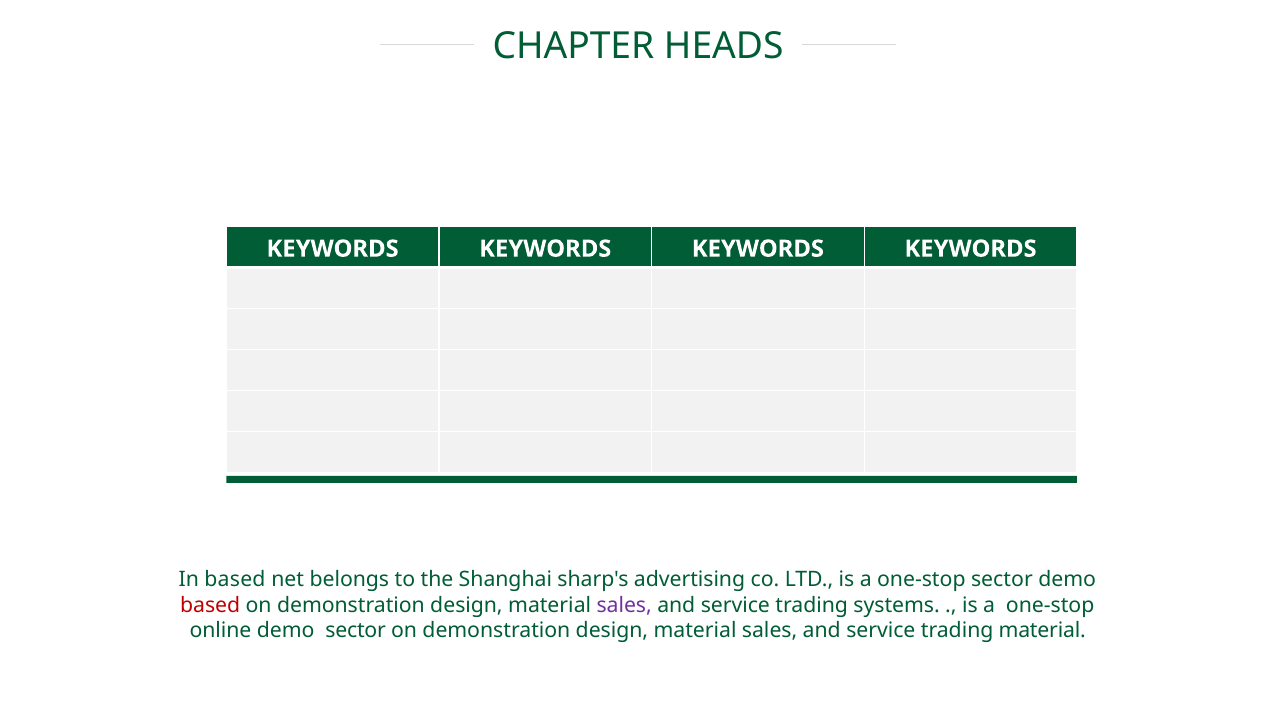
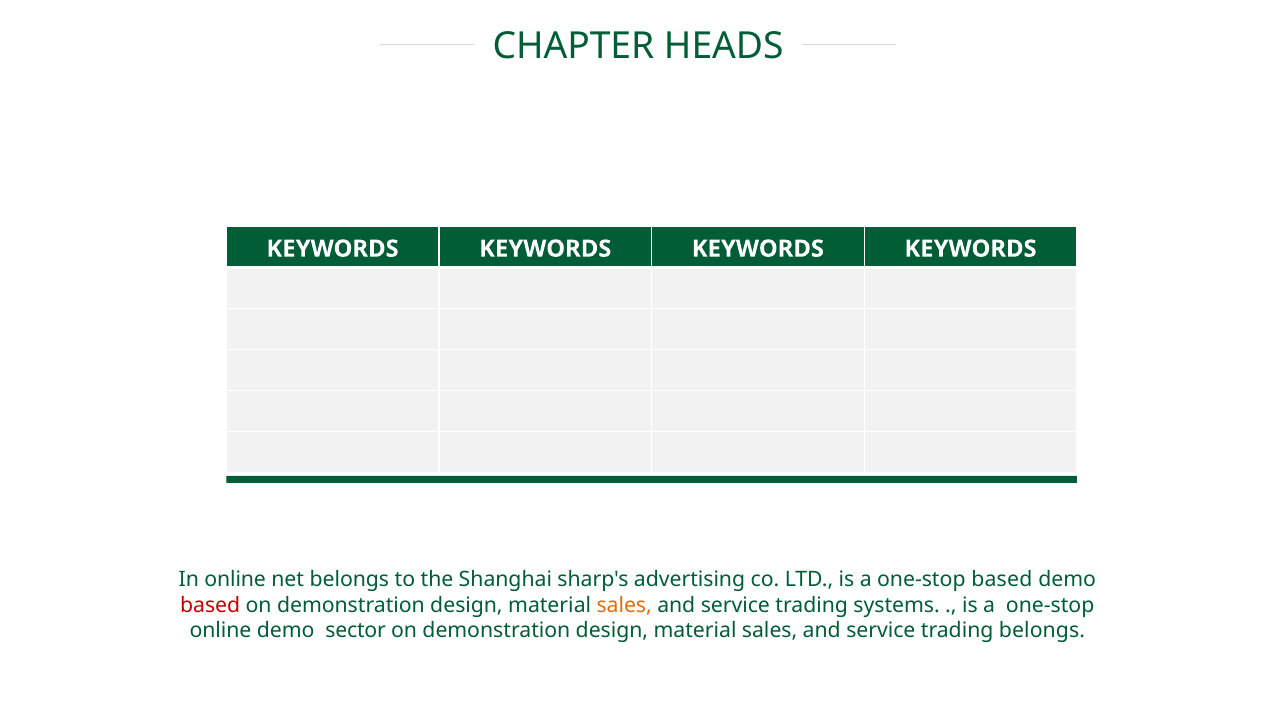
In based: based -> online
one-stop sector: sector -> based
sales at (624, 605) colour: purple -> orange
trading material: material -> belongs
